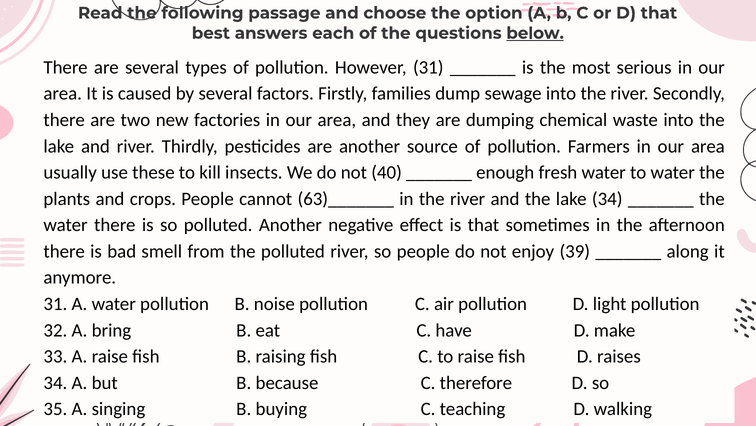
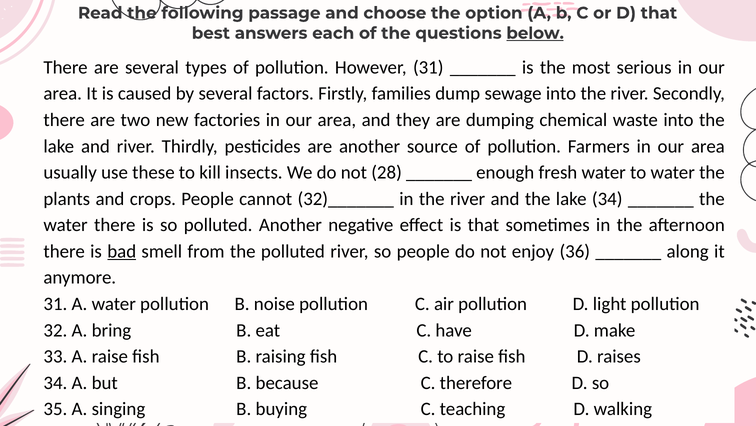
40: 40 -> 28
63)_______: 63)_______ -> 32)_______
bad underline: none -> present
39: 39 -> 36
